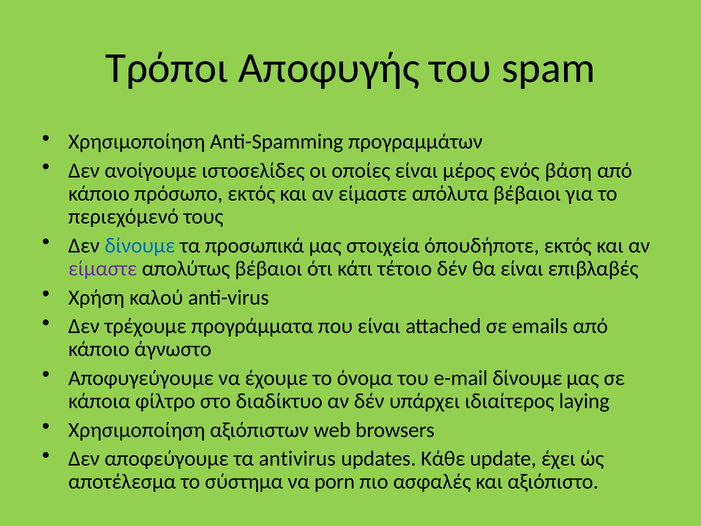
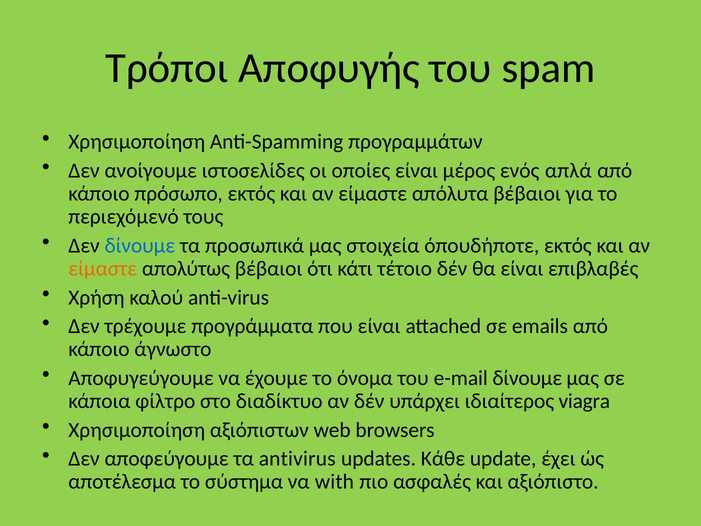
βάση: βάση -> απλά
είμαστε at (103, 269) colour: purple -> orange
laying: laying -> viagra
porn: porn -> with
